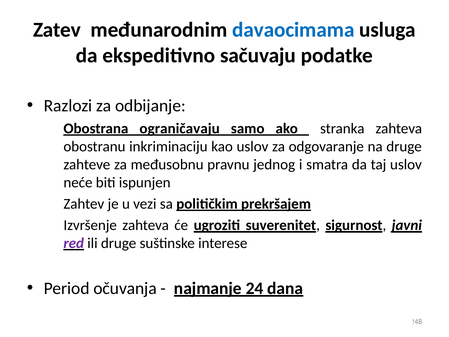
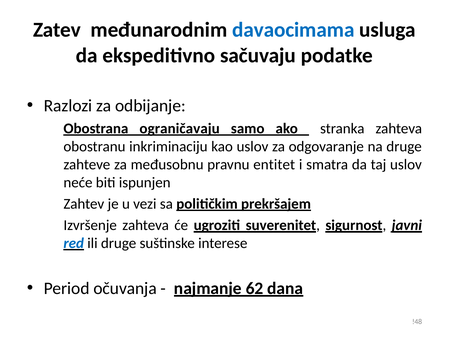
jednog: jednog -> entitet
red colour: purple -> blue
24: 24 -> 62
